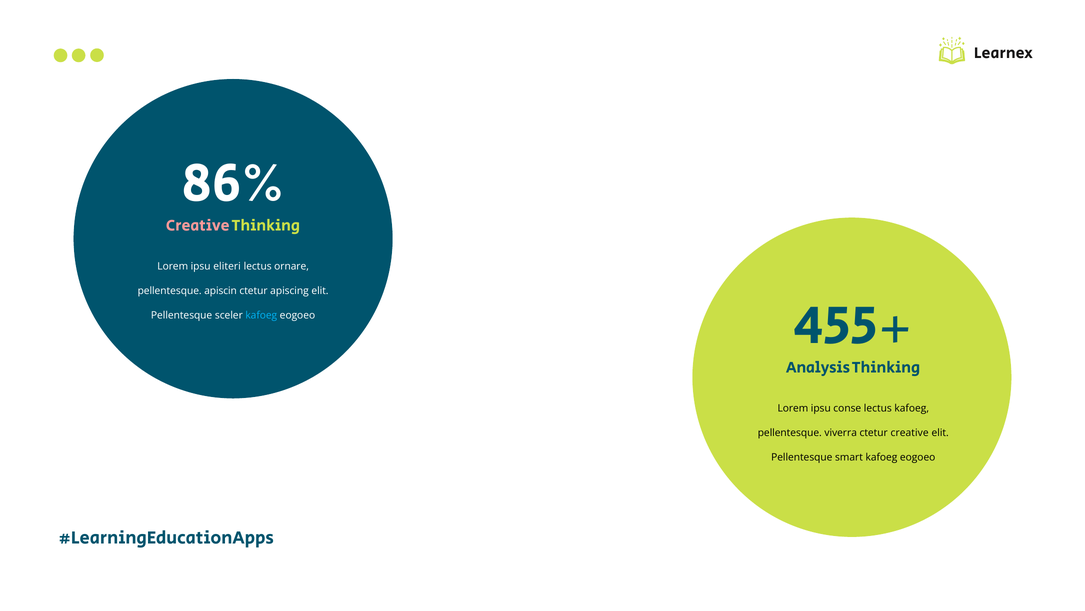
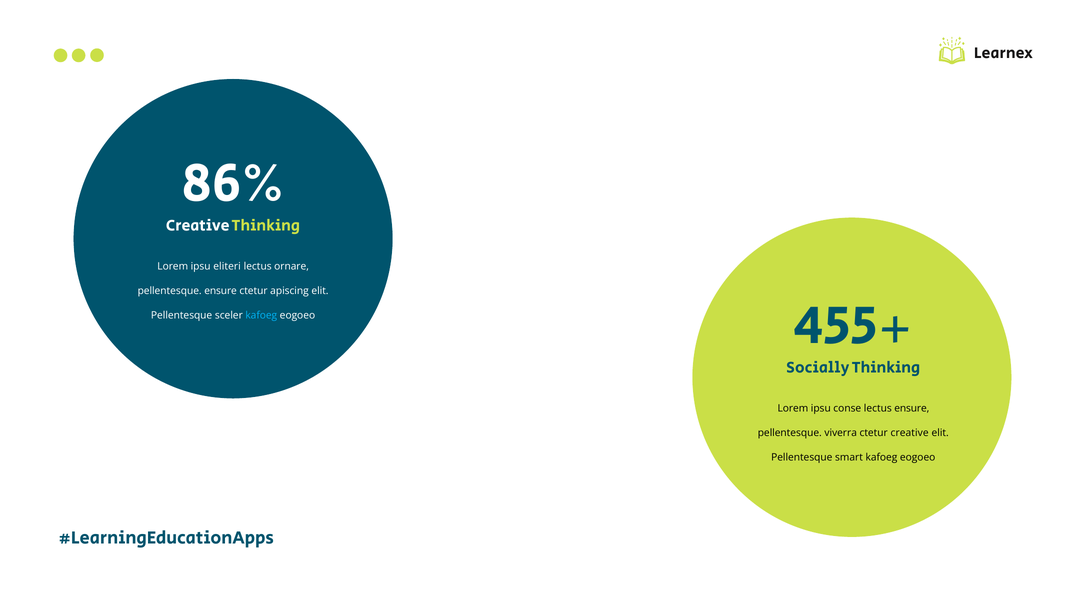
Creative at (198, 225) colour: pink -> white
pellentesque apiscin: apiscin -> ensure
Analysis: Analysis -> Socially
lectus kafoeg: kafoeg -> ensure
